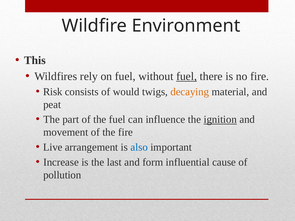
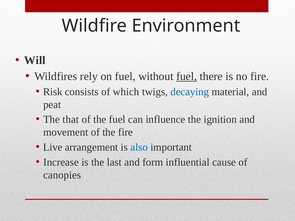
This: This -> Will
would: would -> which
decaying colour: orange -> blue
part: part -> that
ignition underline: present -> none
pollution: pollution -> canopies
